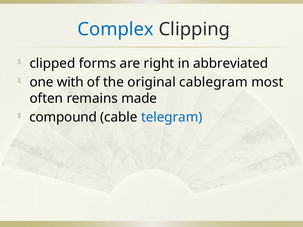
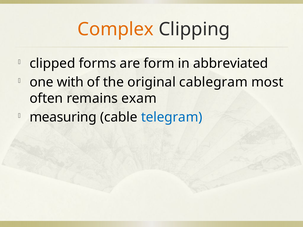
Complex colour: blue -> orange
right: right -> form
made: made -> exam
compound: compound -> measuring
